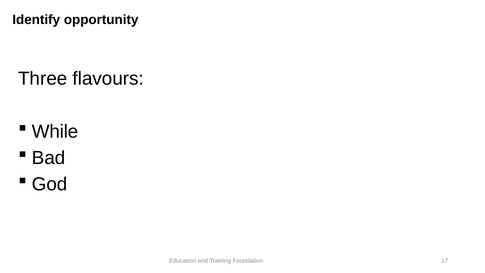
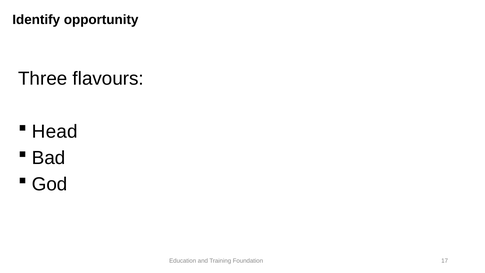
While: While -> Head
